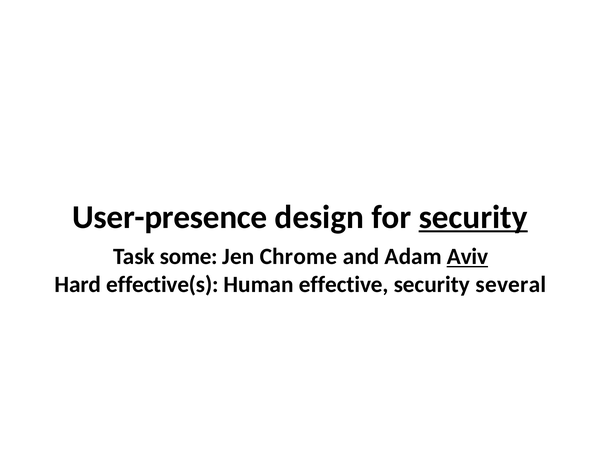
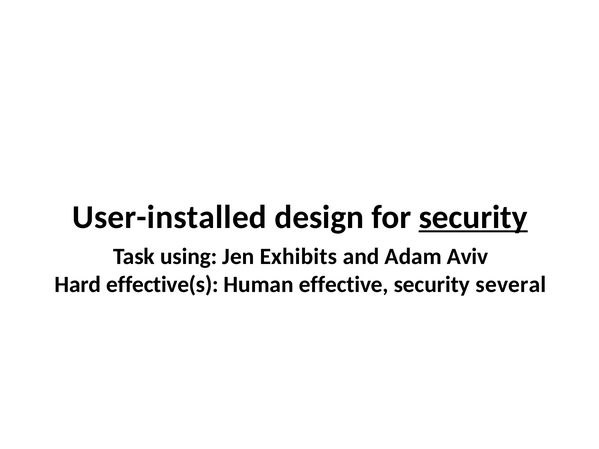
User-presence: User-presence -> User-installed
some: some -> using
Chrome: Chrome -> Exhibits
Aviv underline: present -> none
